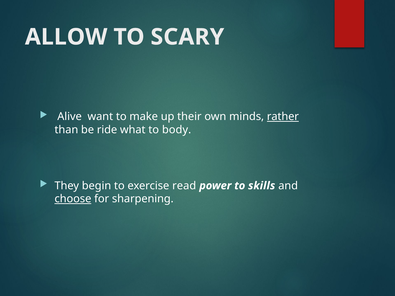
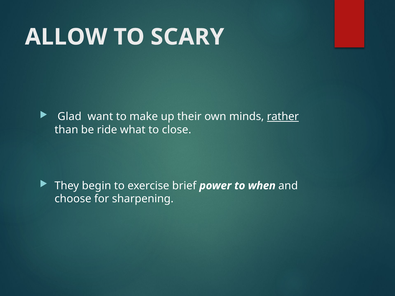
Alive: Alive -> Glad
body: body -> close
read: read -> brief
skills: skills -> when
choose underline: present -> none
